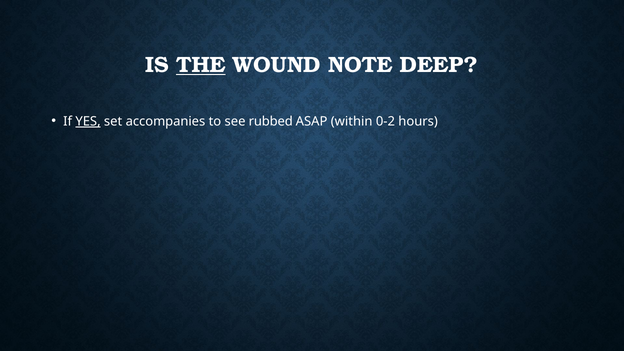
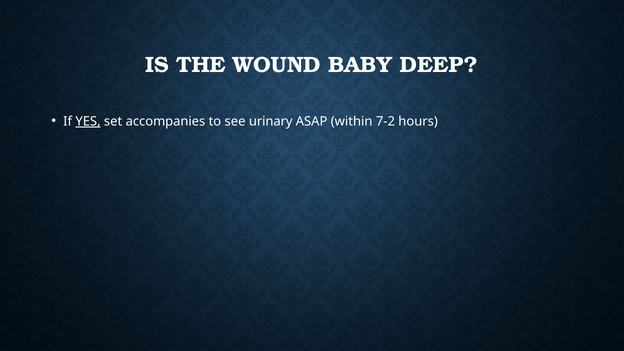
THE underline: present -> none
NOTE: NOTE -> BABY
rubbed: rubbed -> urinary
0-2: 0-2 -> 7-2
